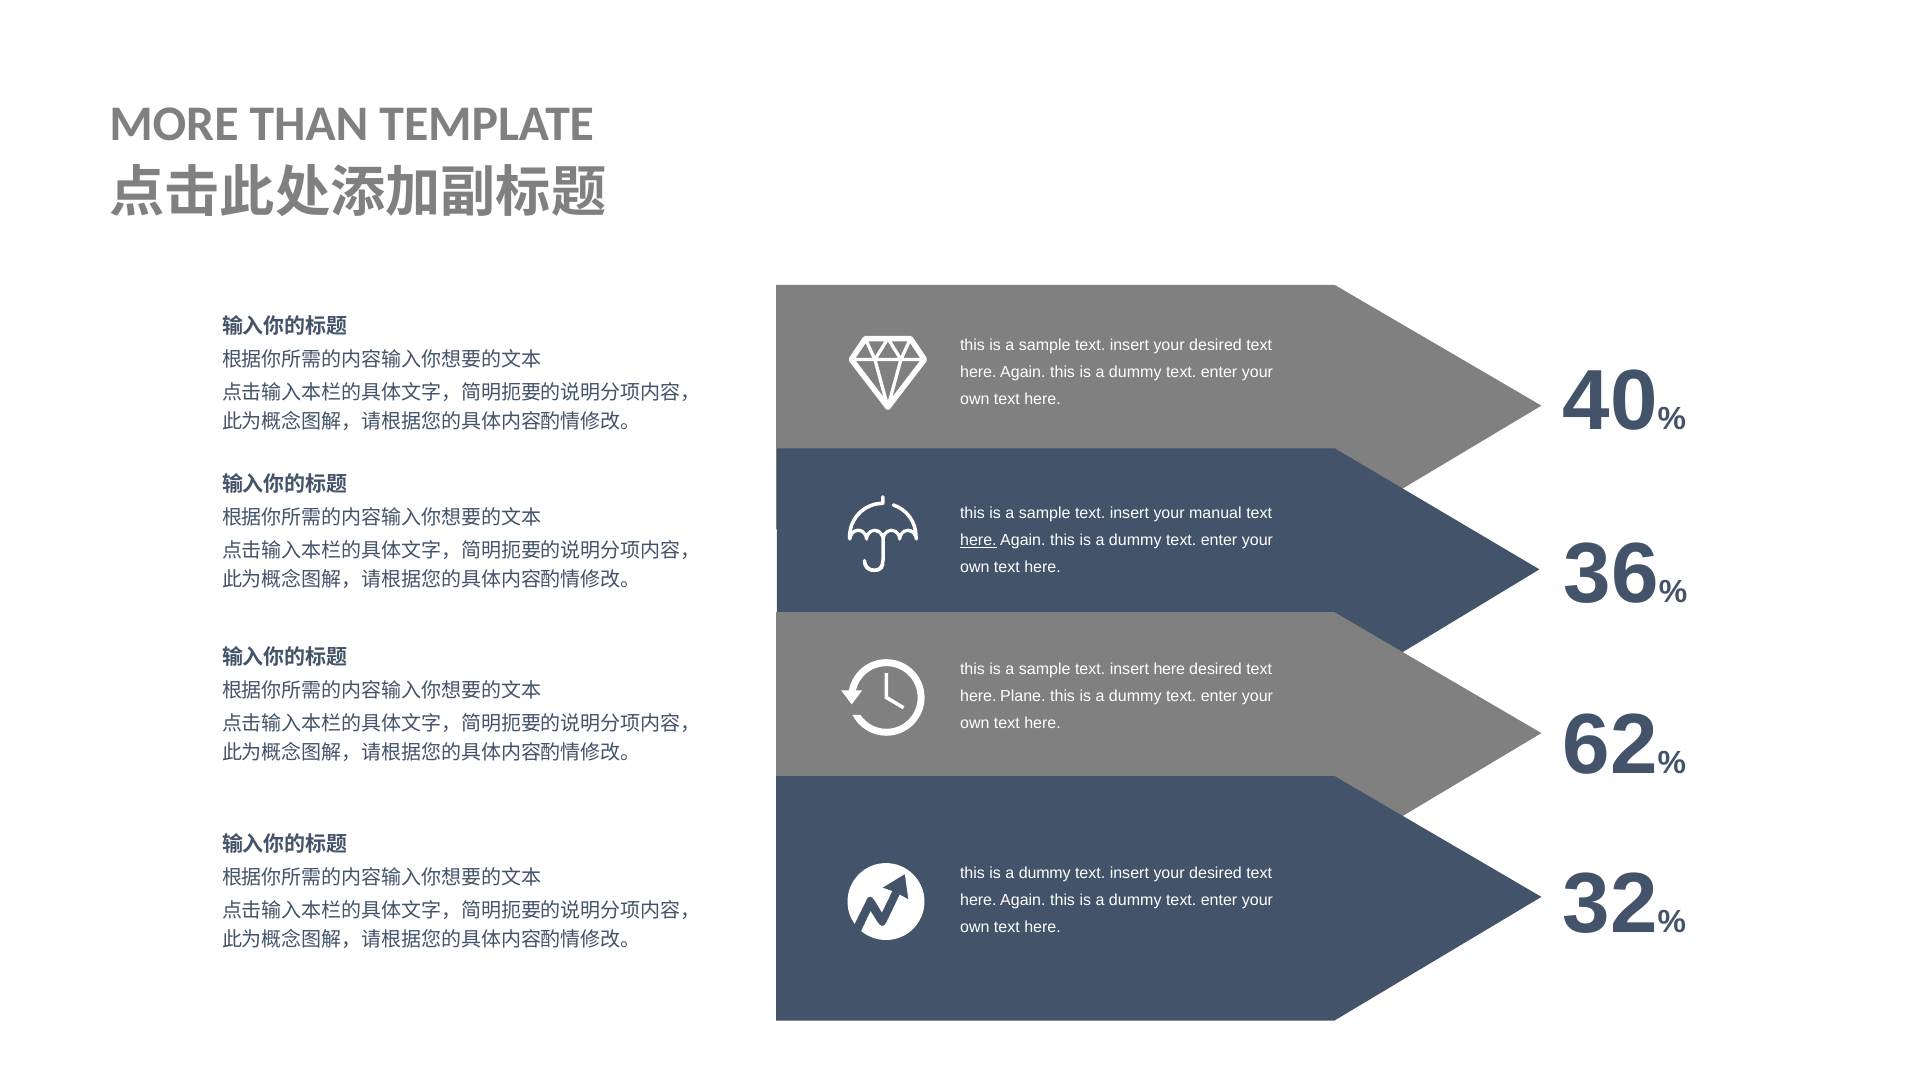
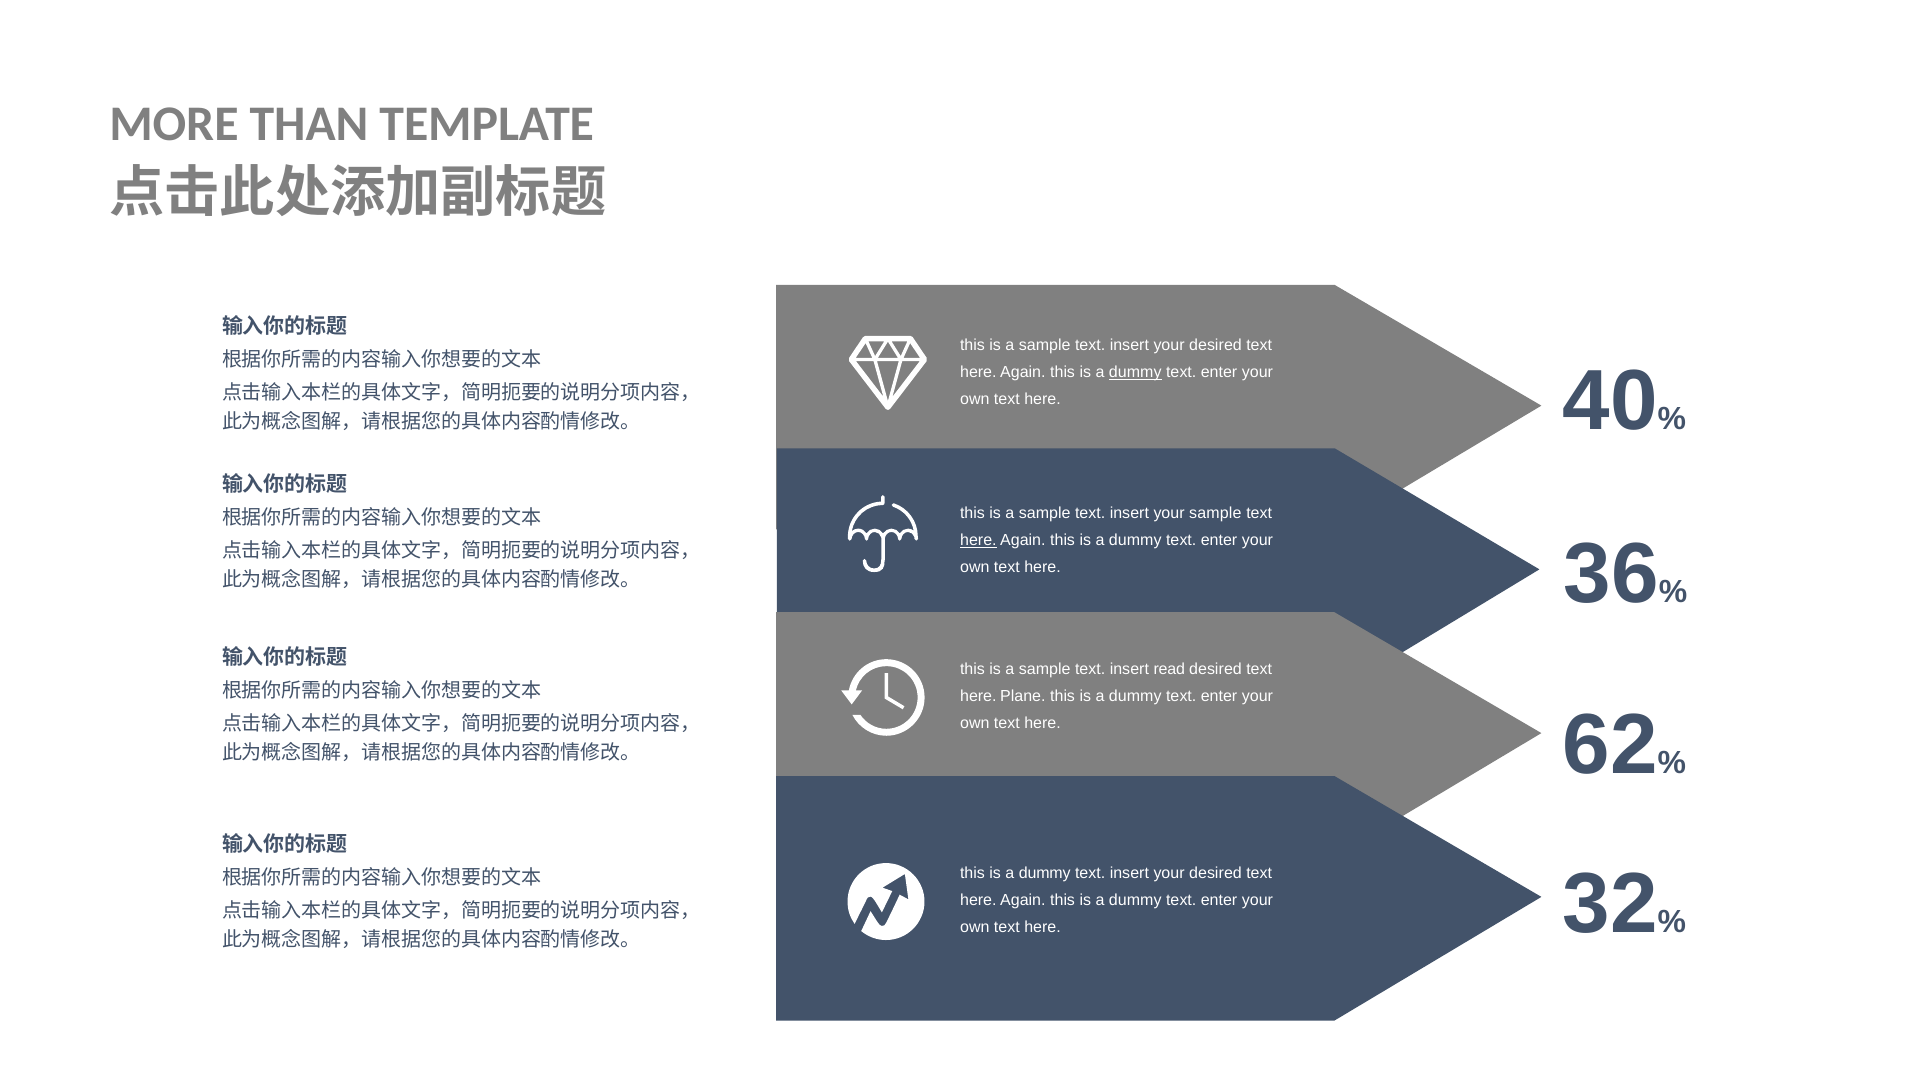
dummy at (1135, 372) underline: none -> present
your manual: manual -> sample
insert here: here -> read
